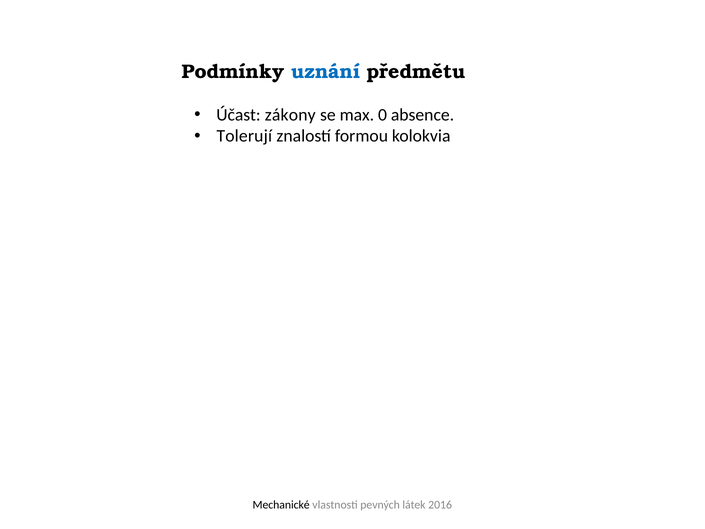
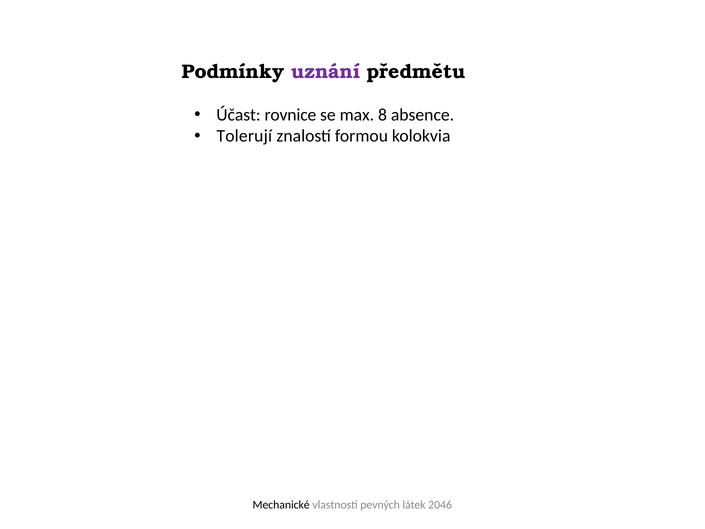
uznání colour: blue -> purple
zákony: zákony -> rovnice
0: 0 -> 8
2016: 2016 -> 2046
